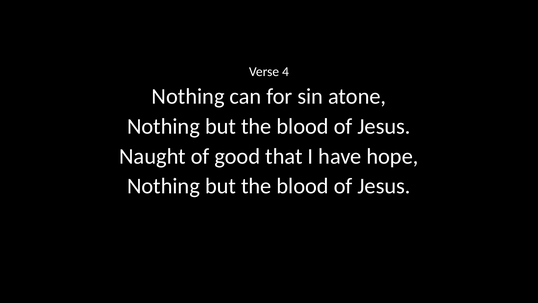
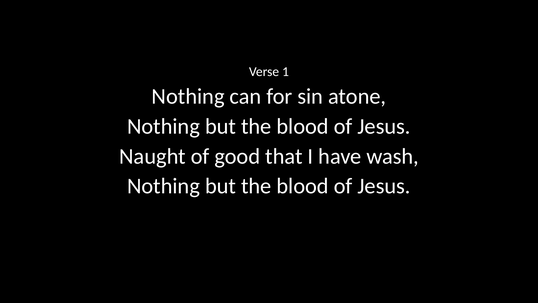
4: 4 -> 1
hope: hope -> wash
